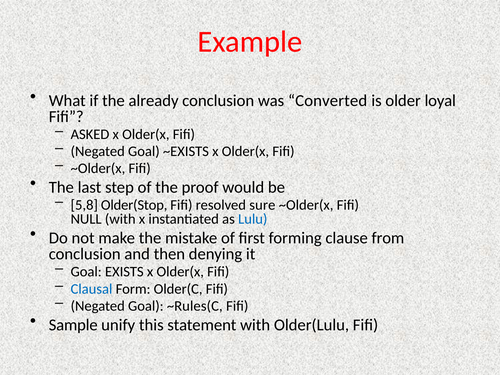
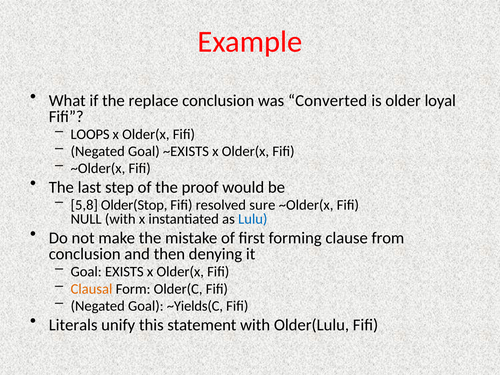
already: already -> replace
ASKED: ASKED -> LOOPS
Clausal colour: blue -> orange
~Rules(C: ~Rules(C -> ~Yields(C
Sample: Sample -> Literals
